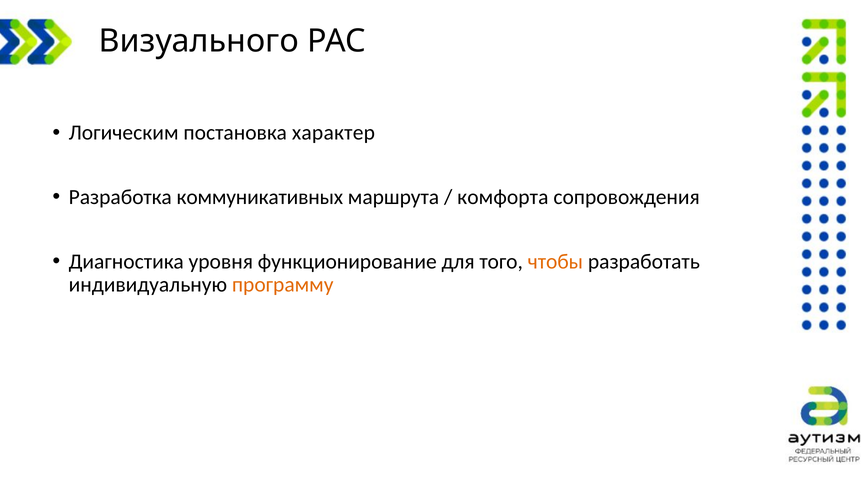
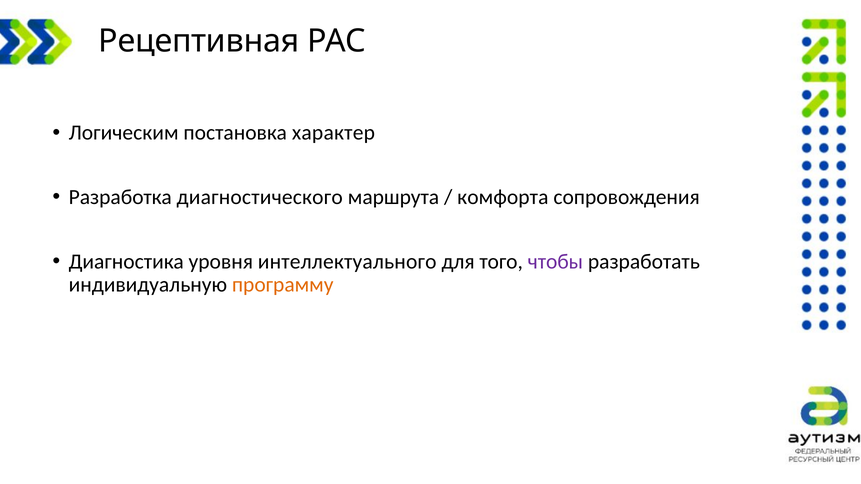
Визуального: Визуального -> Рецептивная
коммуникативных: коммуникативных -> диагностического
функционирование: функционирование -> интеллектуального
чтобы colour: orange -> purple
